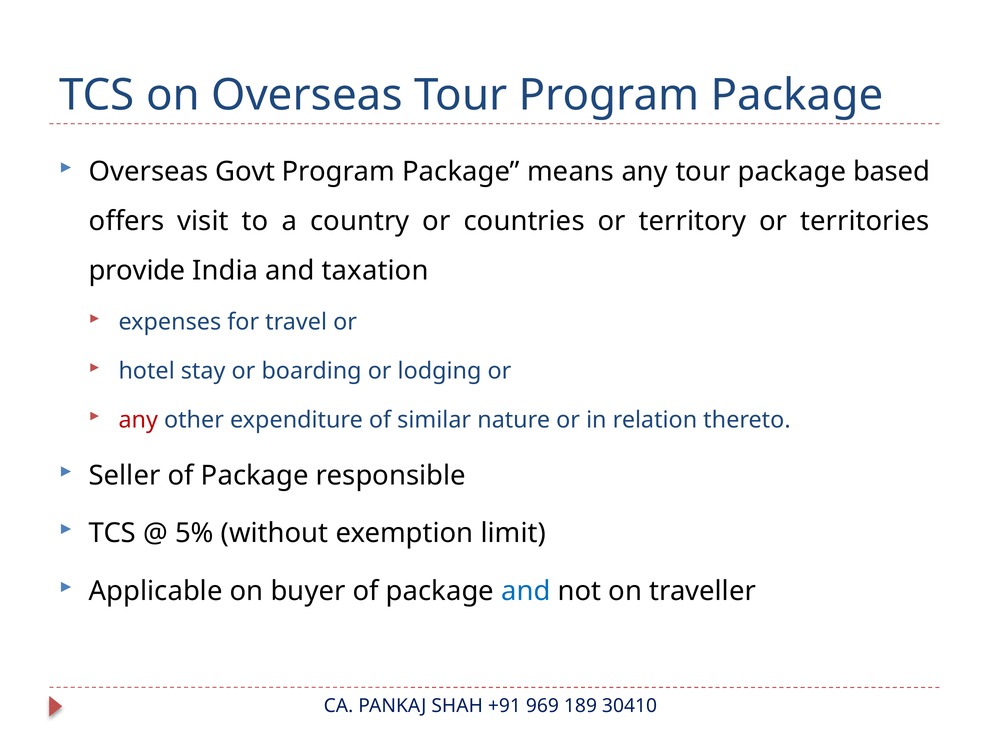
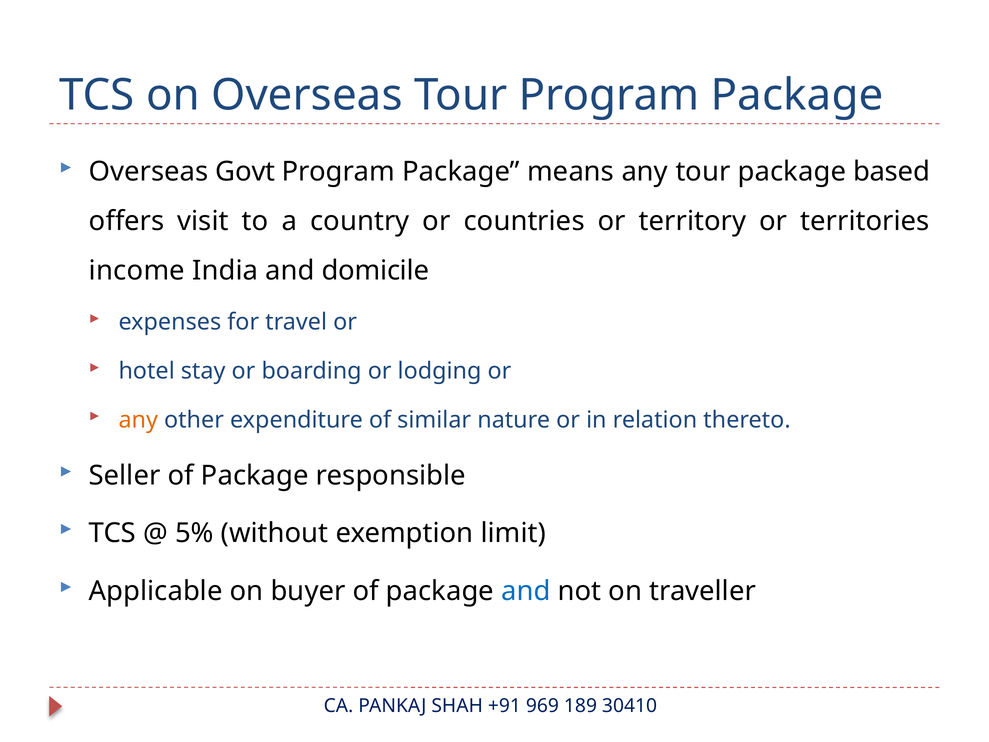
provide: provide -> income
taxation: taxation -> domicile
any at (138, 420) colour: red -> orange
